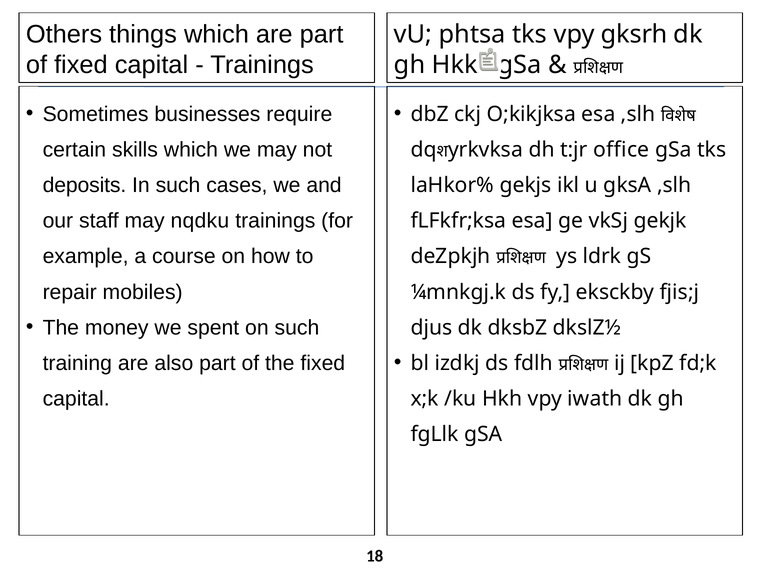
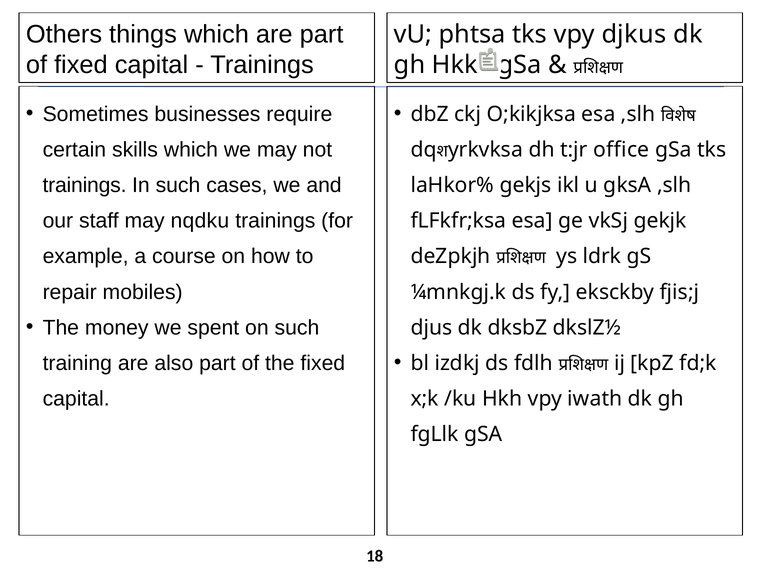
gksrh: gksrh -> djkus
deposits at (84, 185): deposits -> trainings
